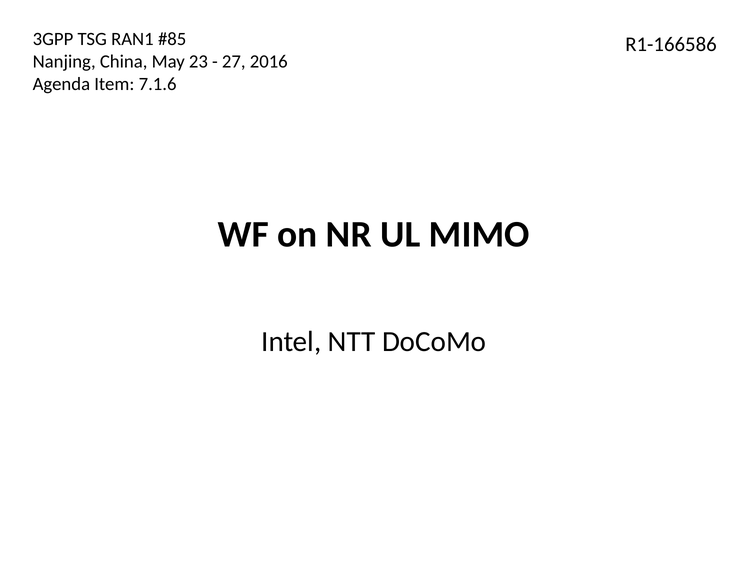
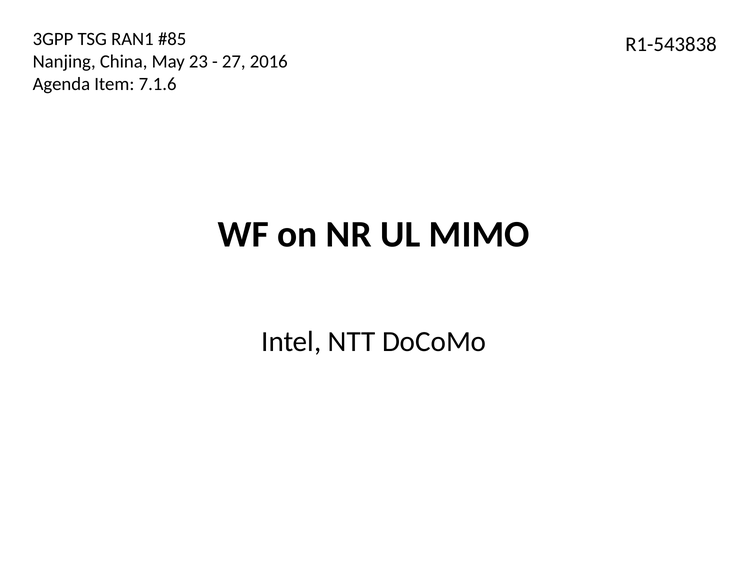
R1-166586: R1-166586 -> R1-543838
